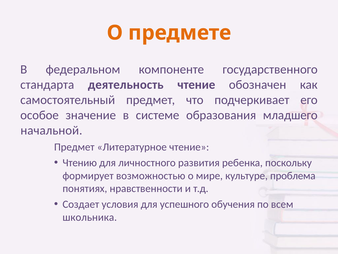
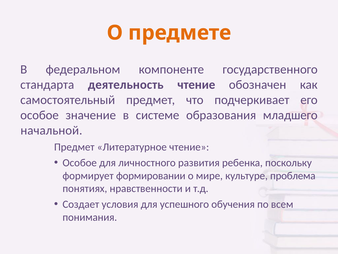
Чтению at (80, 162): Чтению -> Особое
возможностью: возможностью -> формировании
школьника: школьника -> понимания
